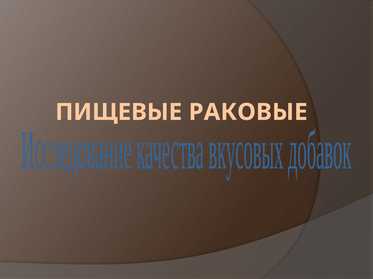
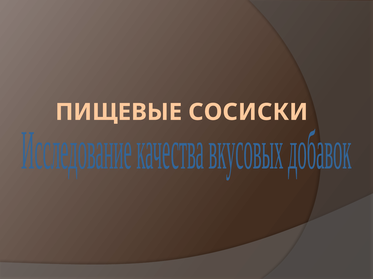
РАКОВЫЕ: РАКОВЫЕ -> СОСИСКИ
